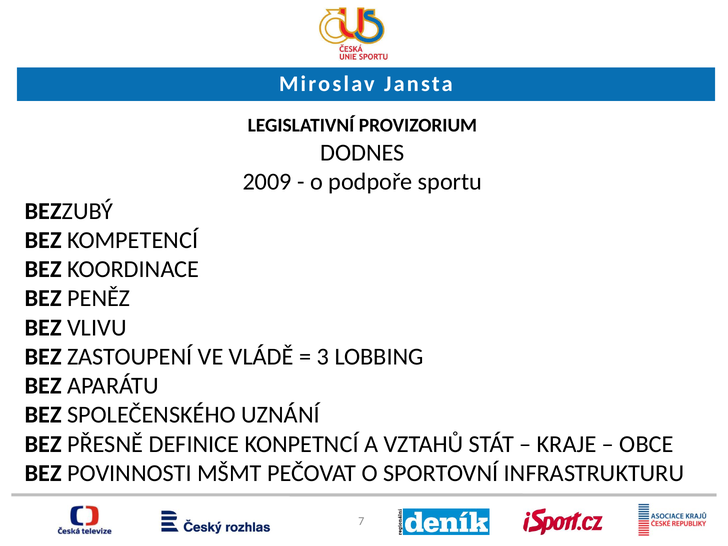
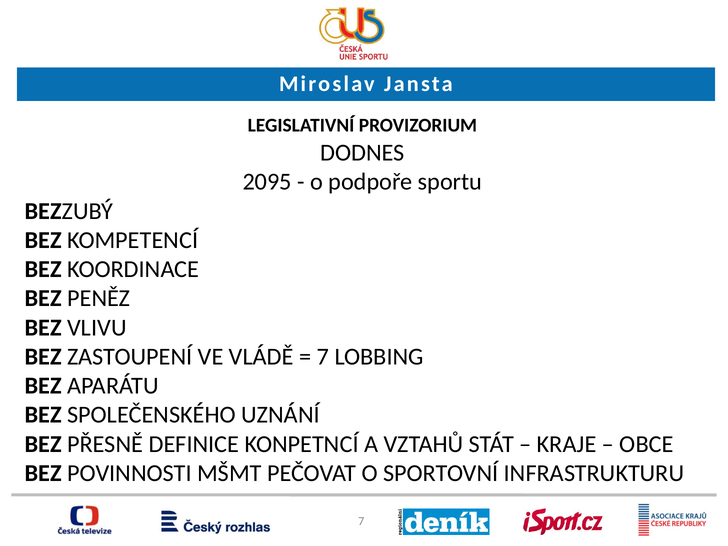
2009: 2009 -> 2095
3 at (323, 357): 3 -> 7
